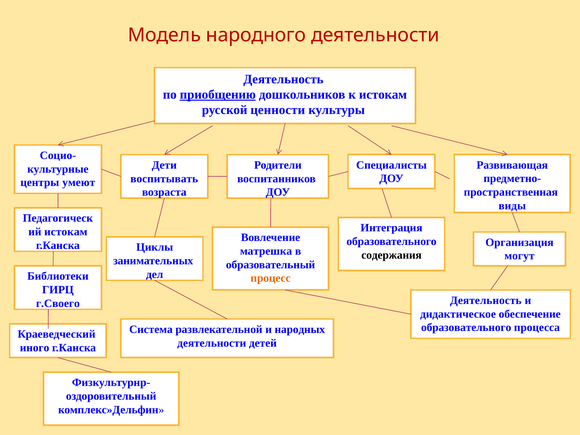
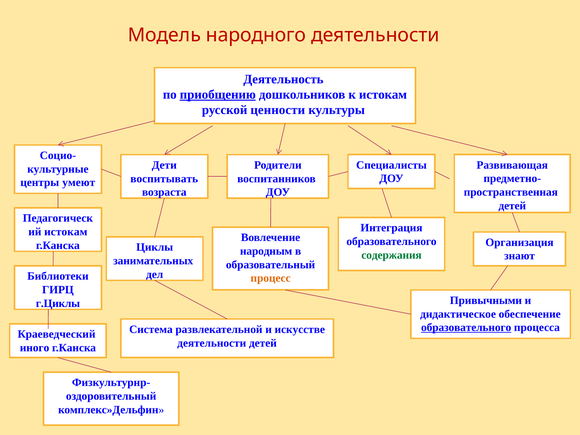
виды at (512, 206): виды -> детей
матрешка: матрешка -> народным
содержания colour: black -> green
могут: могут -> знают
Деятельность at (486, 300): Деятельность -> Привычными
г.Своего: г.Своего -> г.Циклы
образовательного at (466, 327) underline: none -> present
народных: народных -> искусстве
